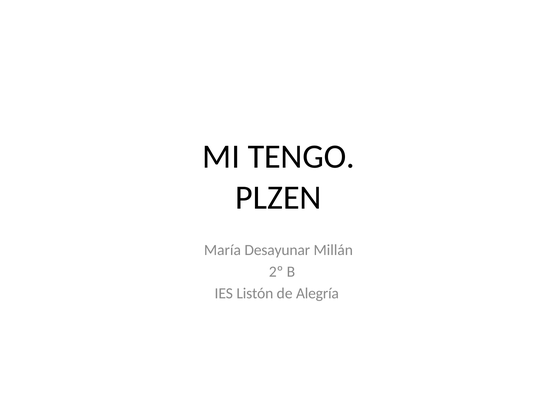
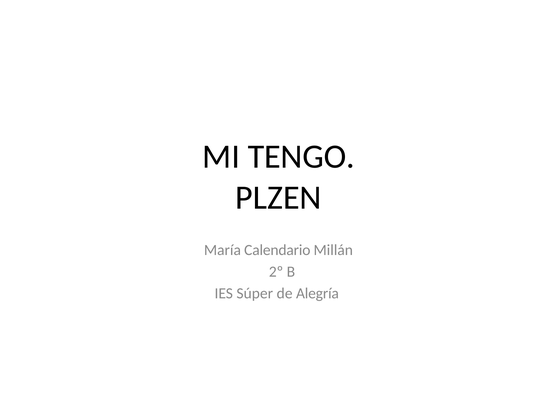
Desayunar: Desayunar -> Calendario
Listón: Listón -> Súper
